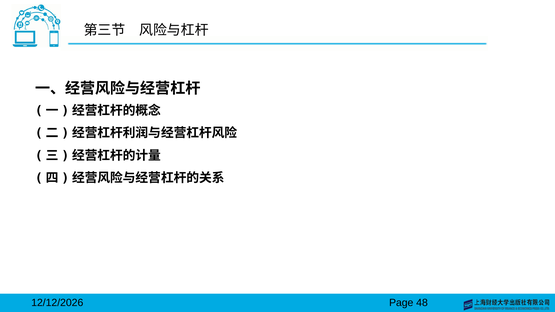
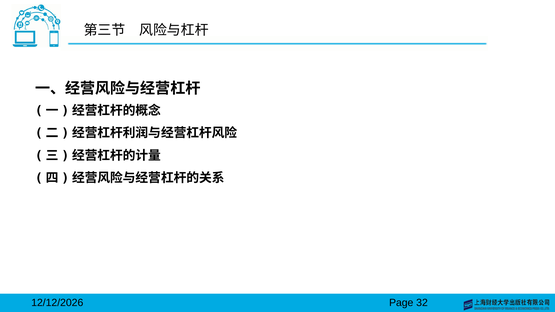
48: 48 -> 32
